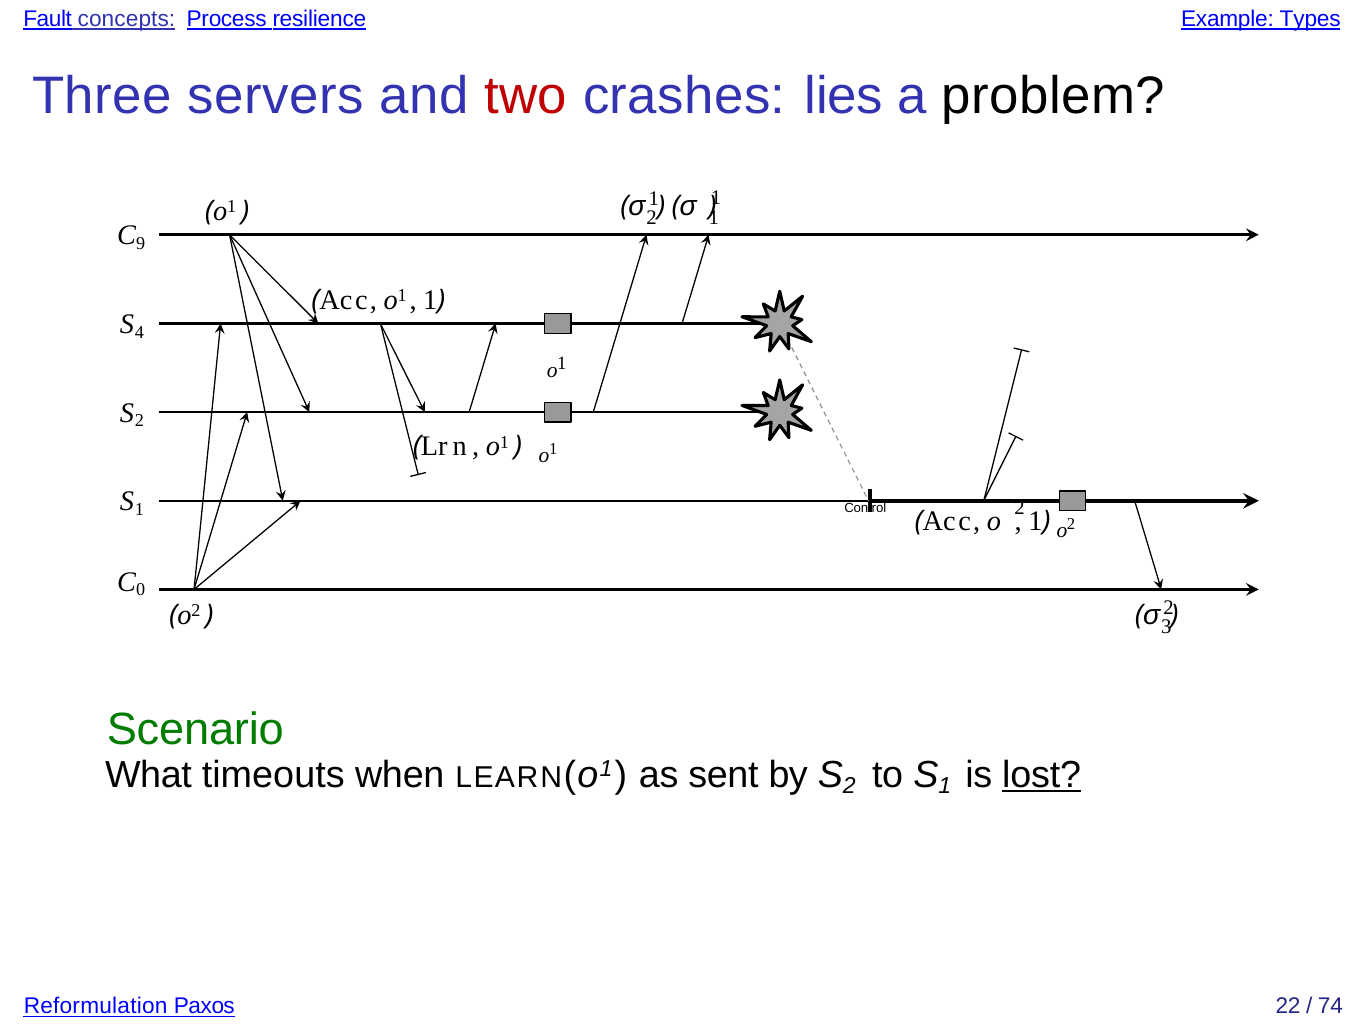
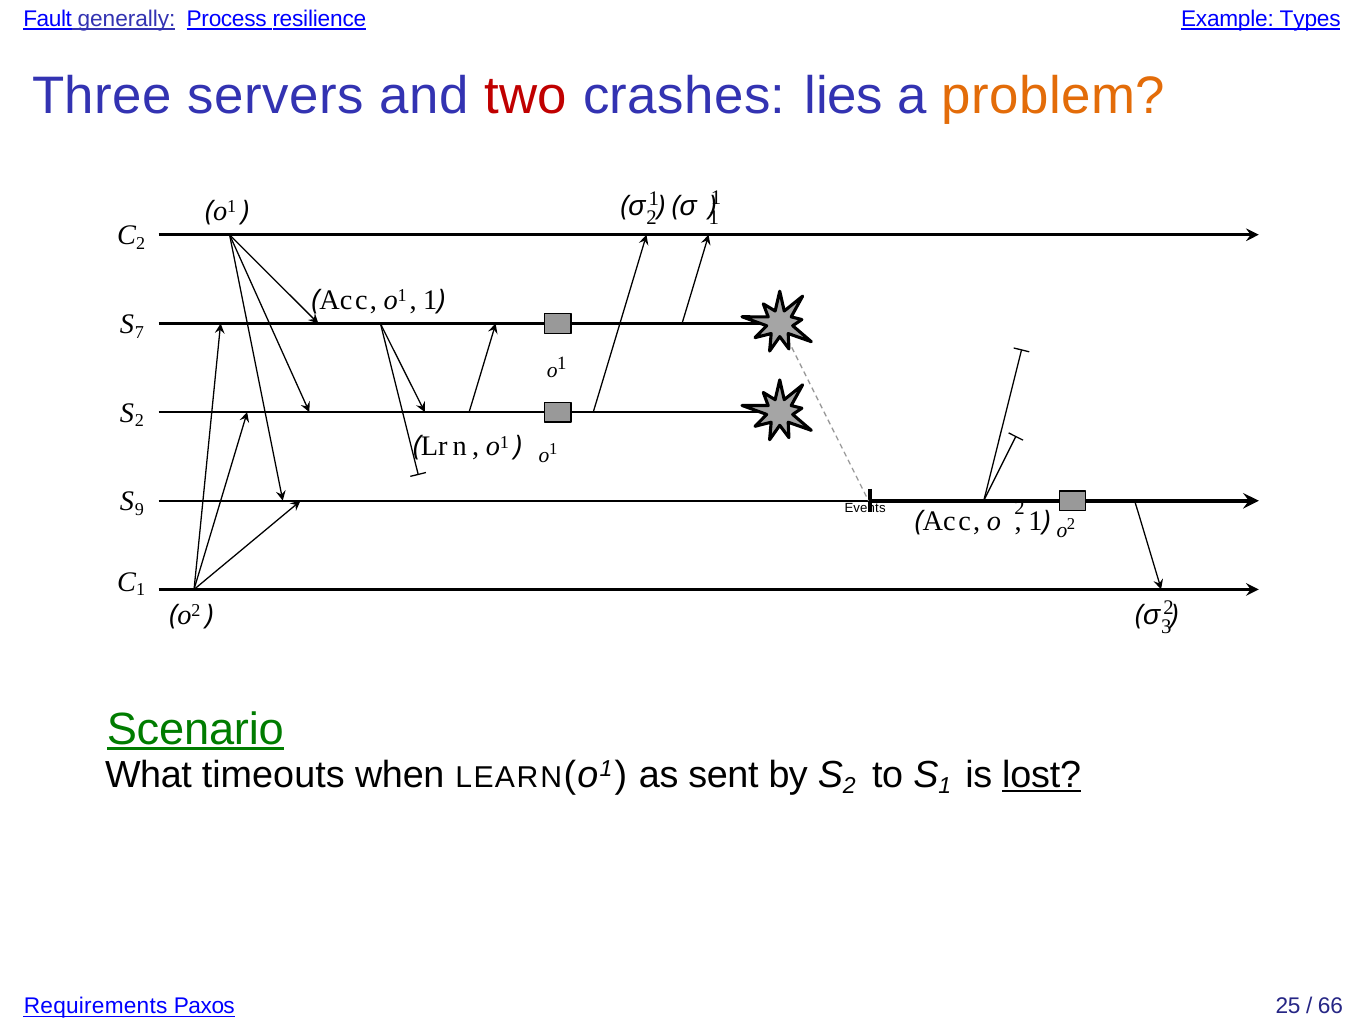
concepts: concepts -> generally
problem colour: black -> orange
9 at (141, 244): 9 -> 2
4: 4 -> 7
1 at (139, 510): 1 -> 9
Control: Control -> Events
0 at (141, 590): 0 -> 1
Scenario underline: none -> present
Reformulation: Reformulation -> Requirements
22: 22 -> 25
74: 74 -> 66
